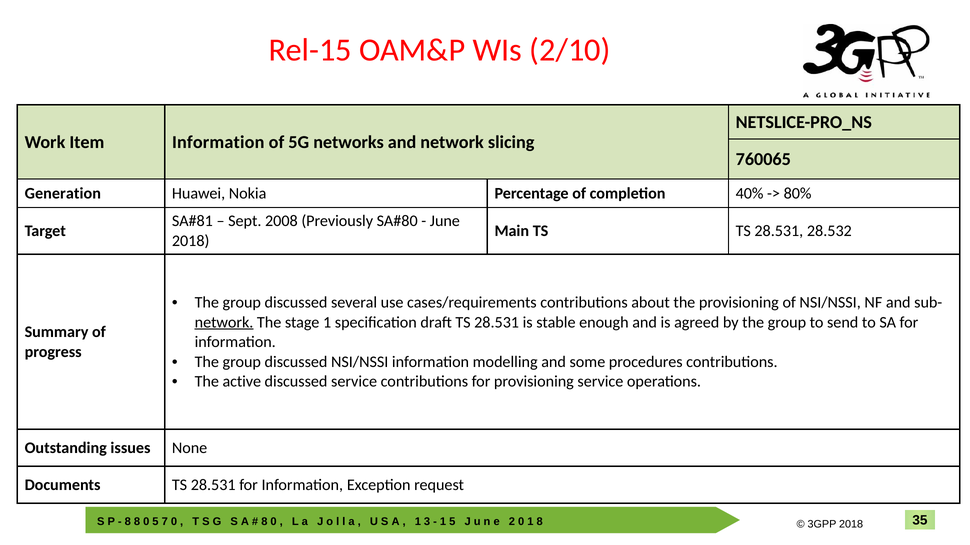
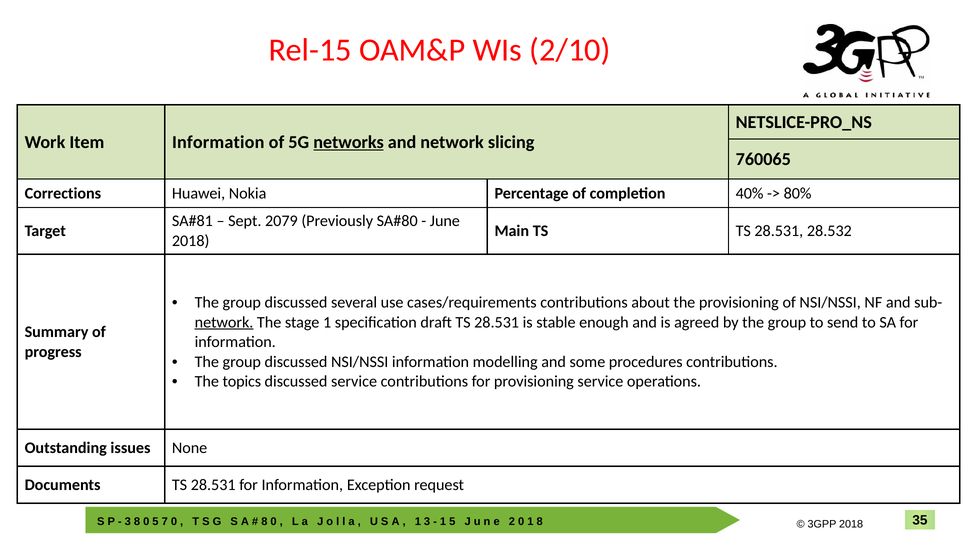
networks underline: none -> present
Generation: Generation -> Corrections
2008: 2008 -> 2079
active: active -> topics
8 at (128, 522): 8 -> 3
